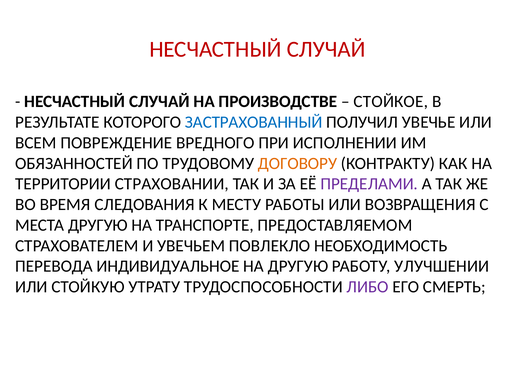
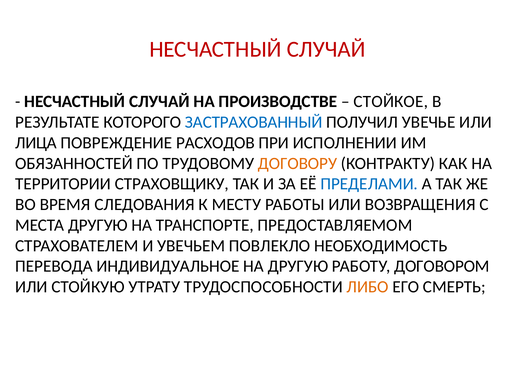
ВСЕМ: ВСЕМ -> ЛИЦА
ВРЕДНОГО: ВРЕДНОГО -> РАСХОДОВ
СТРАХОВАНИИ: СТРАХОВАНИИ -> СТРАХОВЩИКУ
ПРЕДЕЛАМИ colour: purple -> blue
УЛУЧШЕНИИ: УЛУЧШЕНИИ -> ДОГОВОРОМ
ЛИБО colour: purple -> orange
